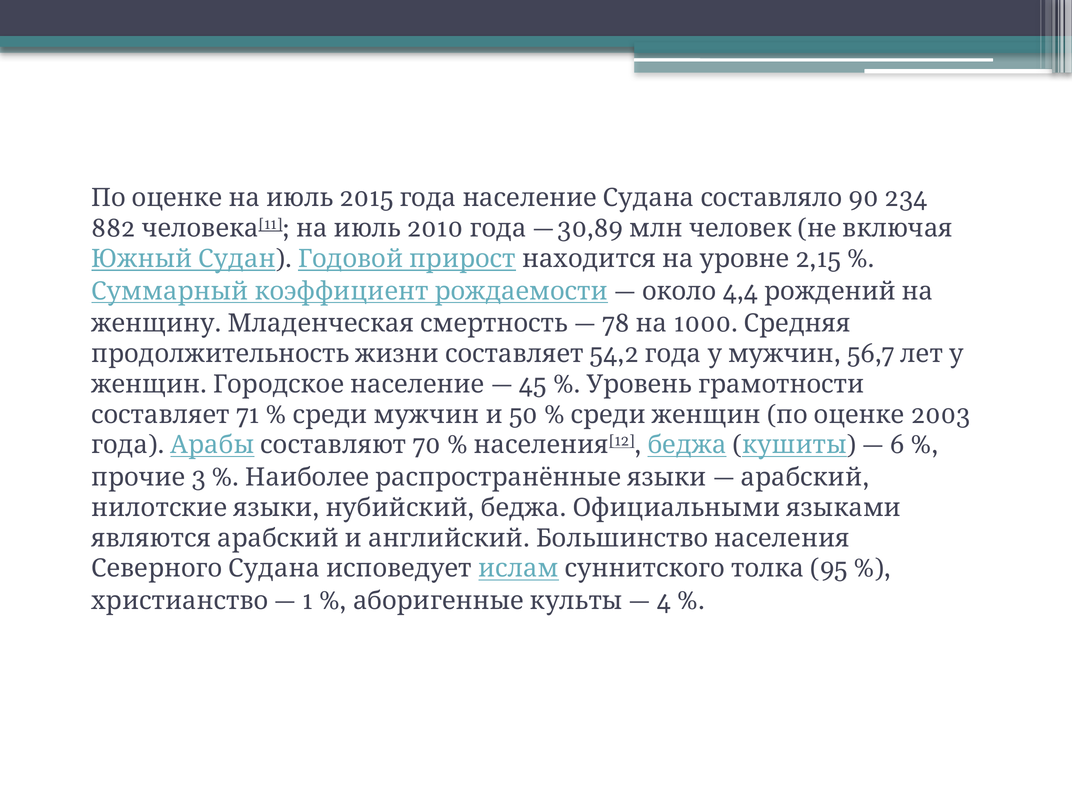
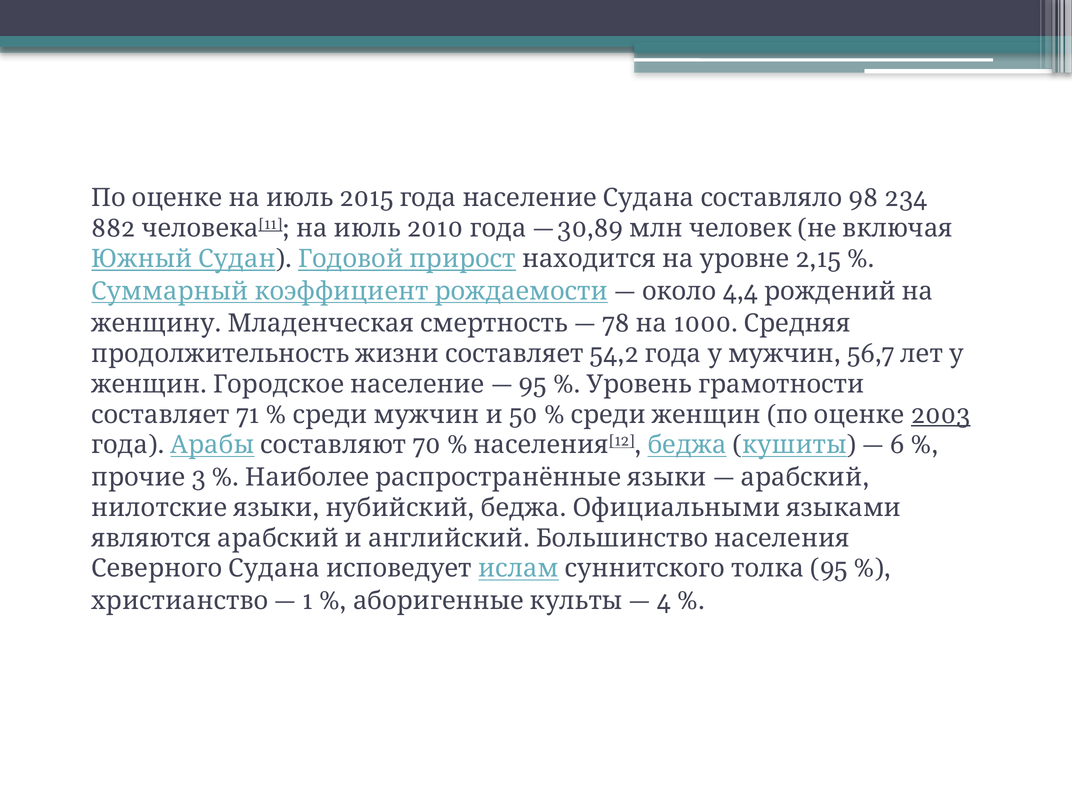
90: 90 -> 98
45 at (533, 384): 45 -> 95
2003 underline: none -> present
